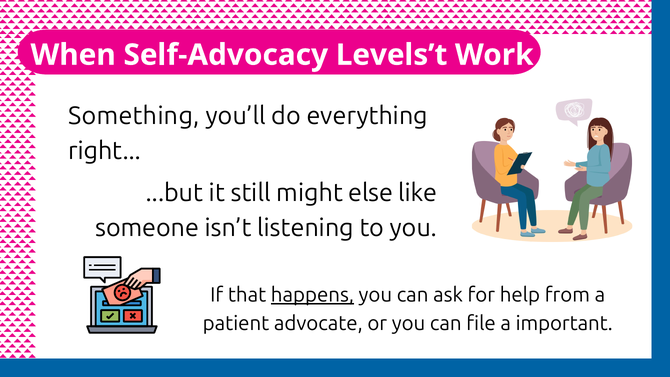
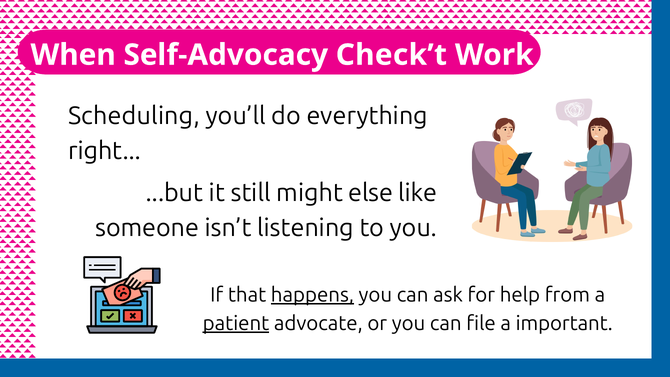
Levels’t: Levels’t -> Check’t
Something: Something -> Scheduling
patient underline: none -> present
